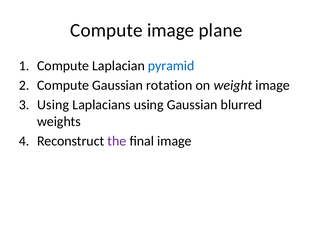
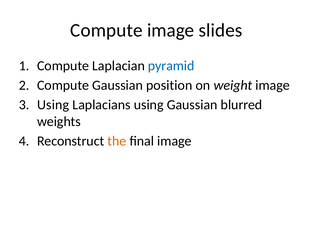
plane: plane -> slides
rotation: rotation -> position
the colour: purple -> orange
